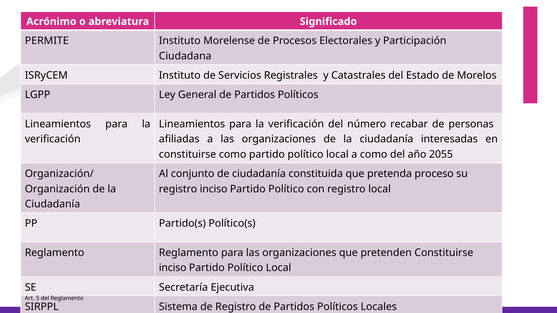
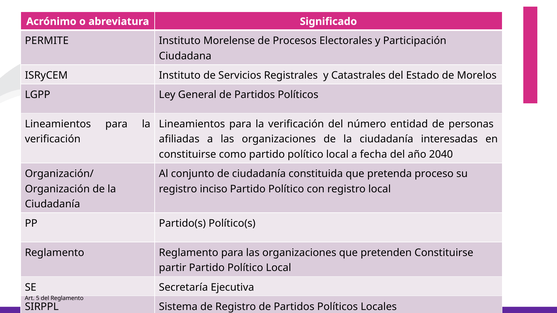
recabar: recabar -> entidad
a como: como -> fecha
2055: 2055 -> 2040
inciso at (173, 268): inciso -> partir
